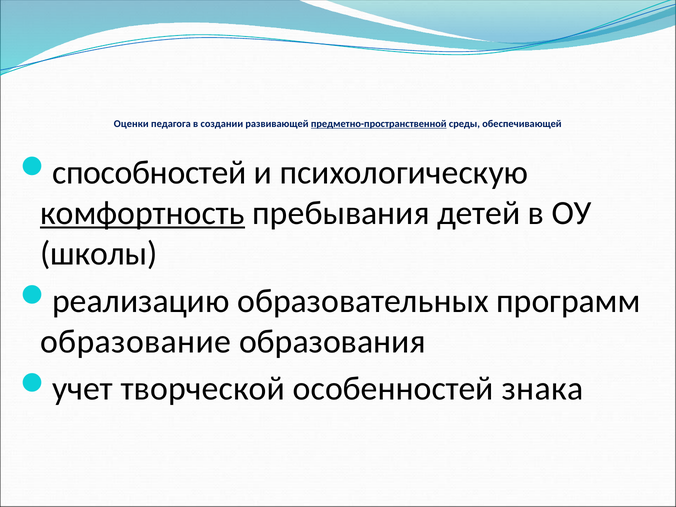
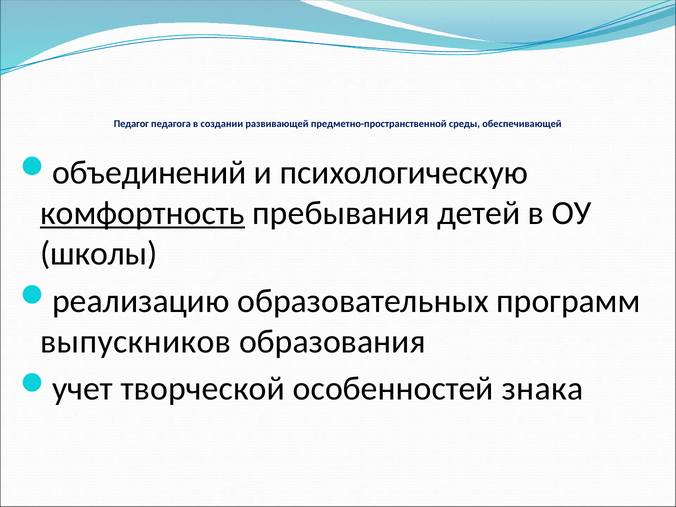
Оценки: Оценки -> Педагог
предметно-пространственной underline: present -> none
способностей: способностей -> объединений
образование: образование -> выпускников
